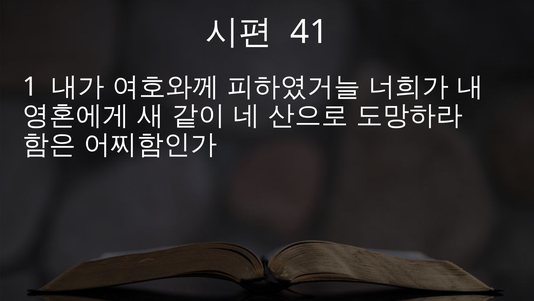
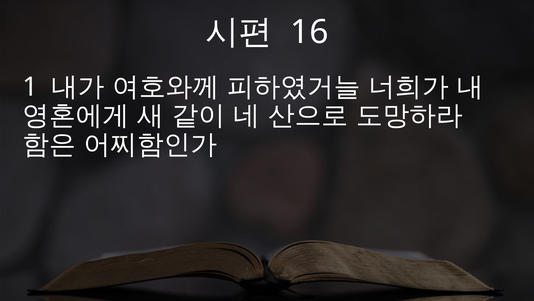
41: 41 -> 16
